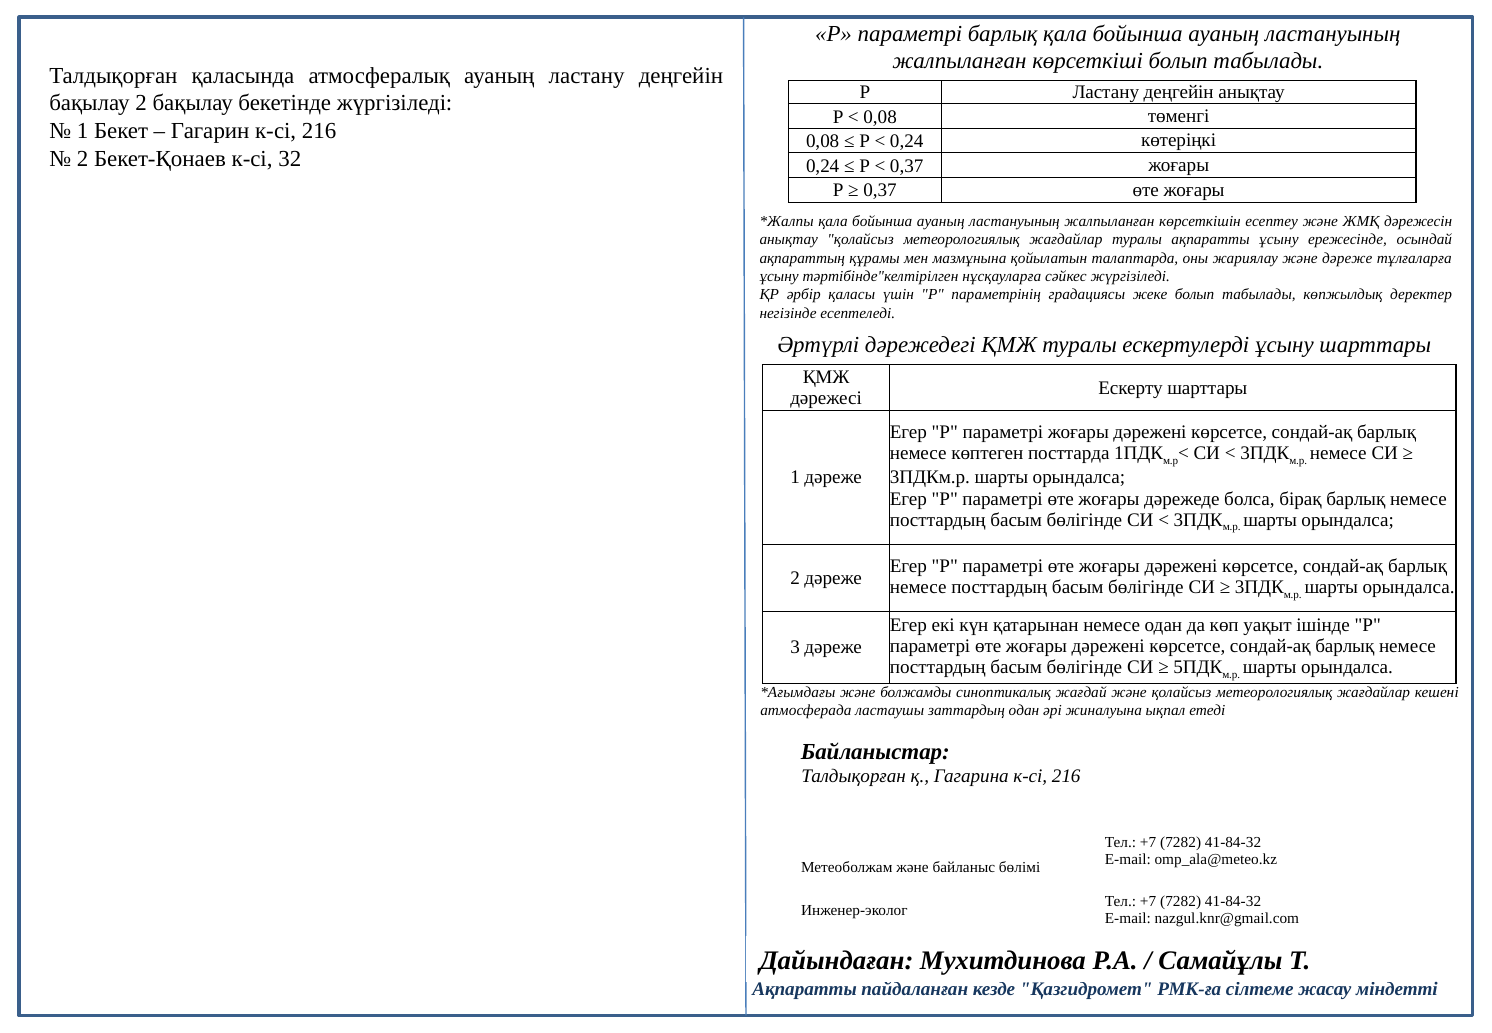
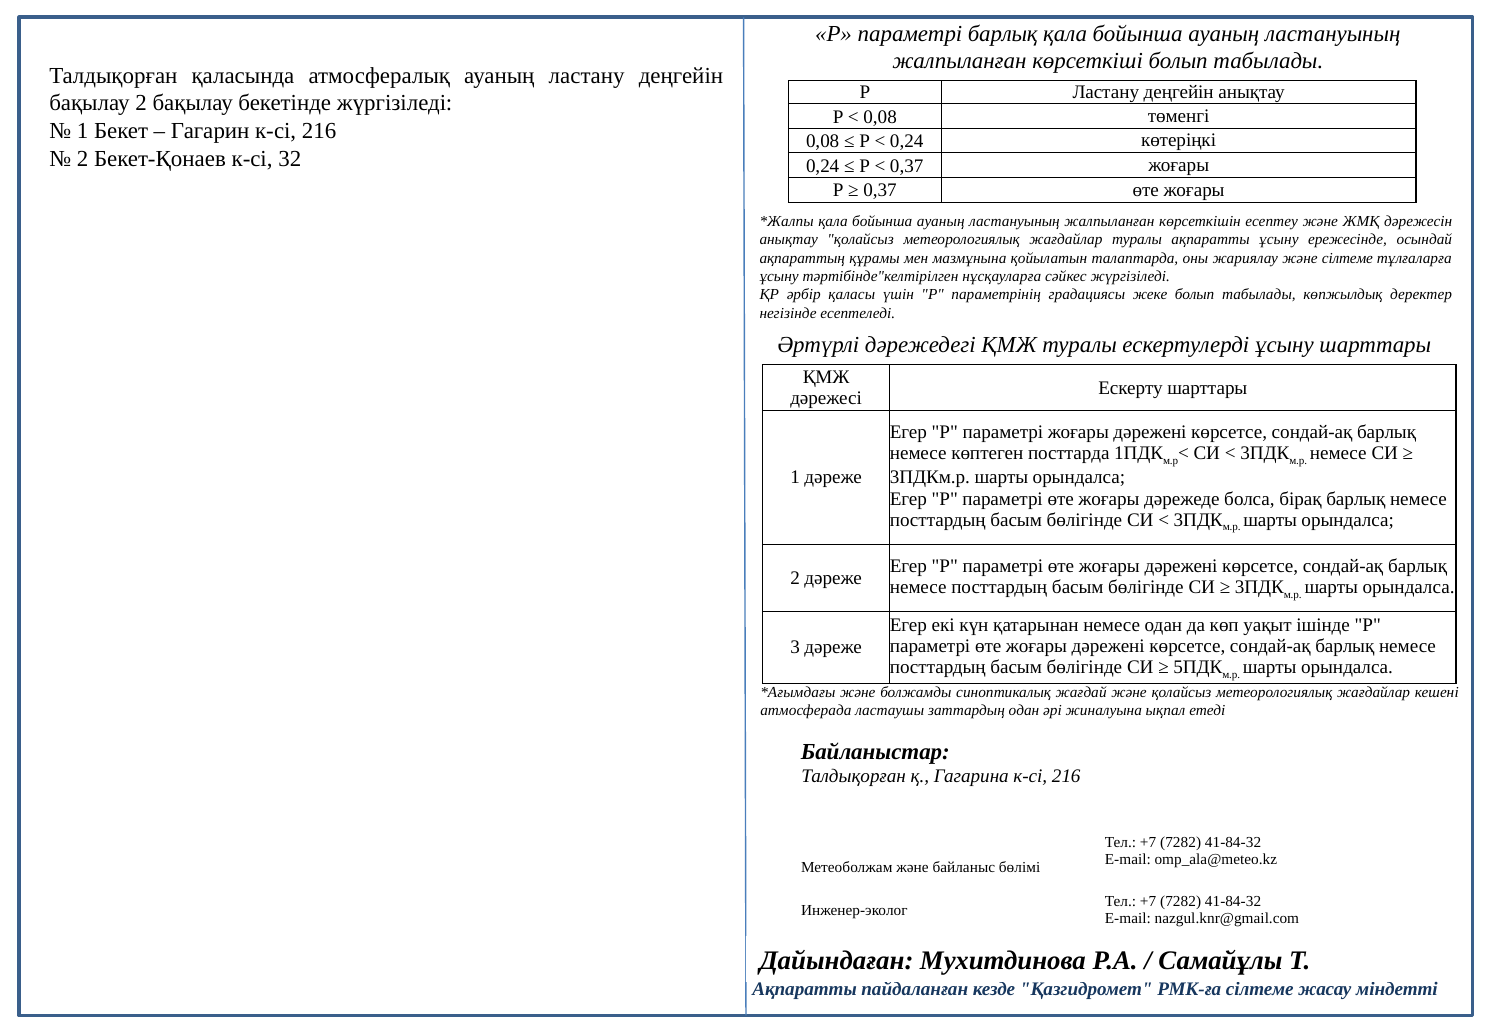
және дәреже: дәреже -> сілтеме
